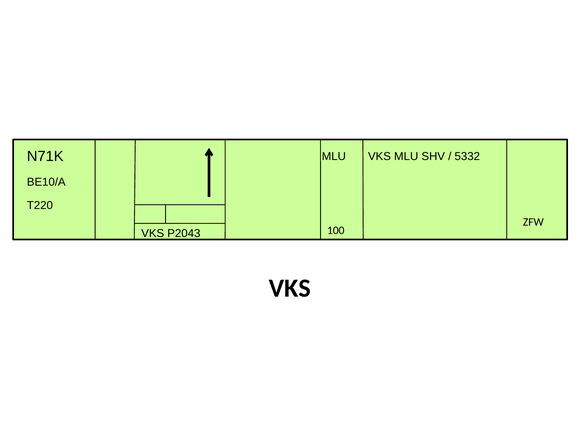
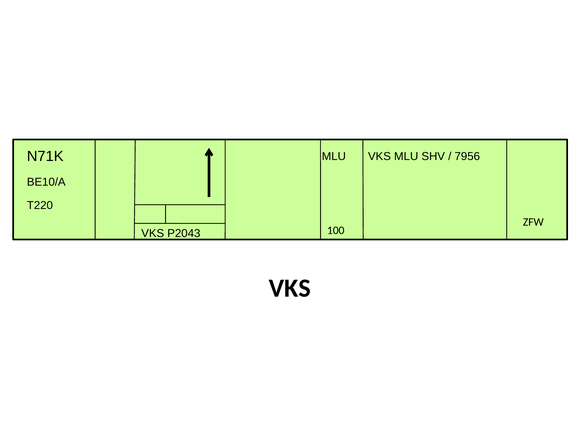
5332: 5332 -> 7956
